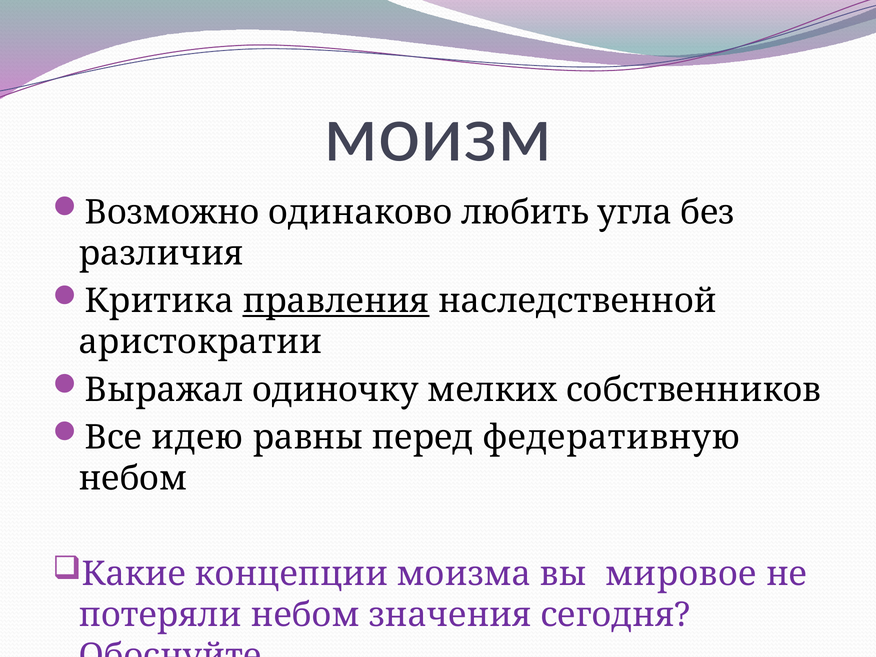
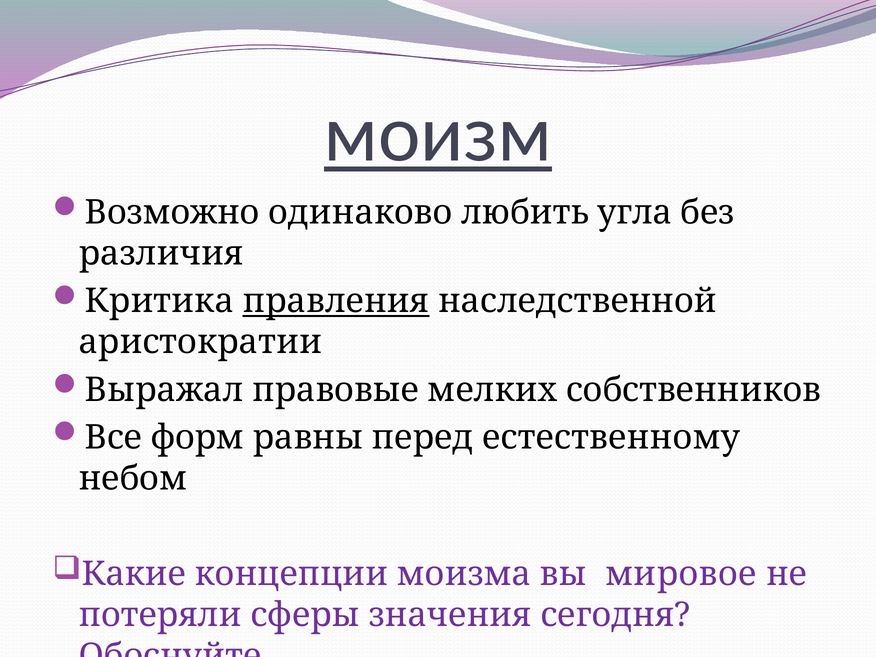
моизм underline: none -> present
одиночку: одиночку -> правовые
идею: идею -> форм
федеративную: федеративную -> естественному
потеряли небом: небом -> сферы
